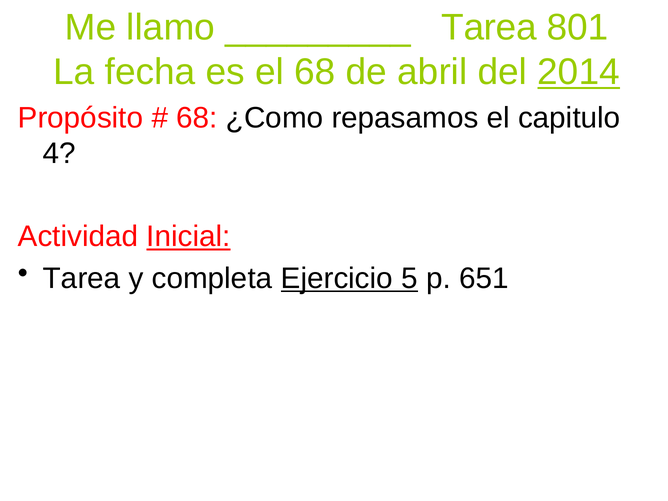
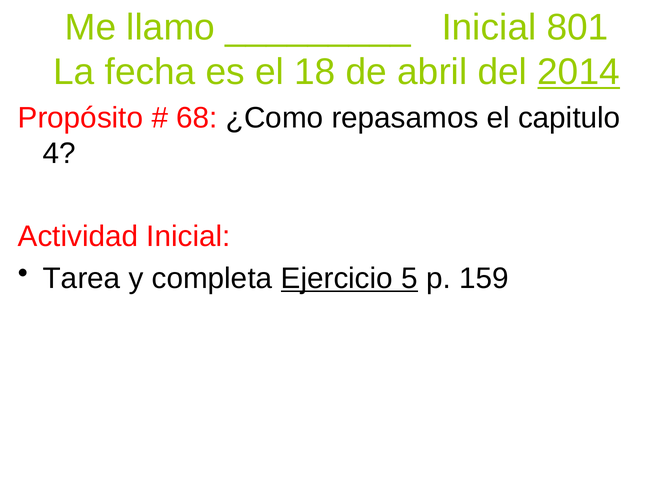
Tarea at (489, 28): Tarea -> Inicial
el 68: 68 -> 18
Inicial at (189, 237) underline: present -> none
651: 651 -> 159
